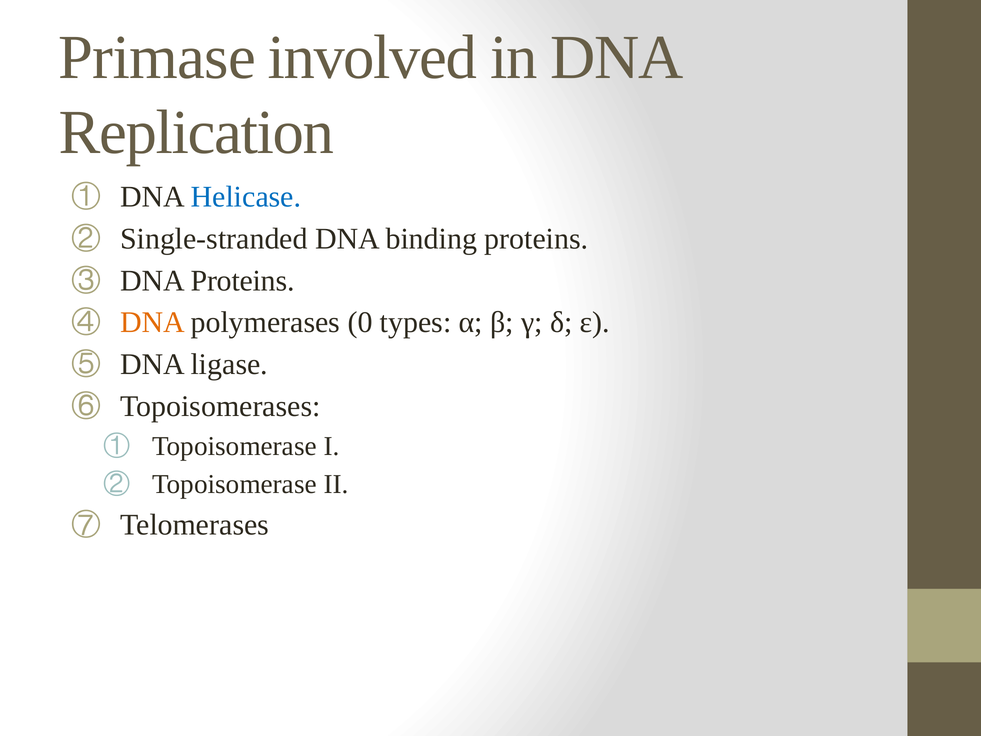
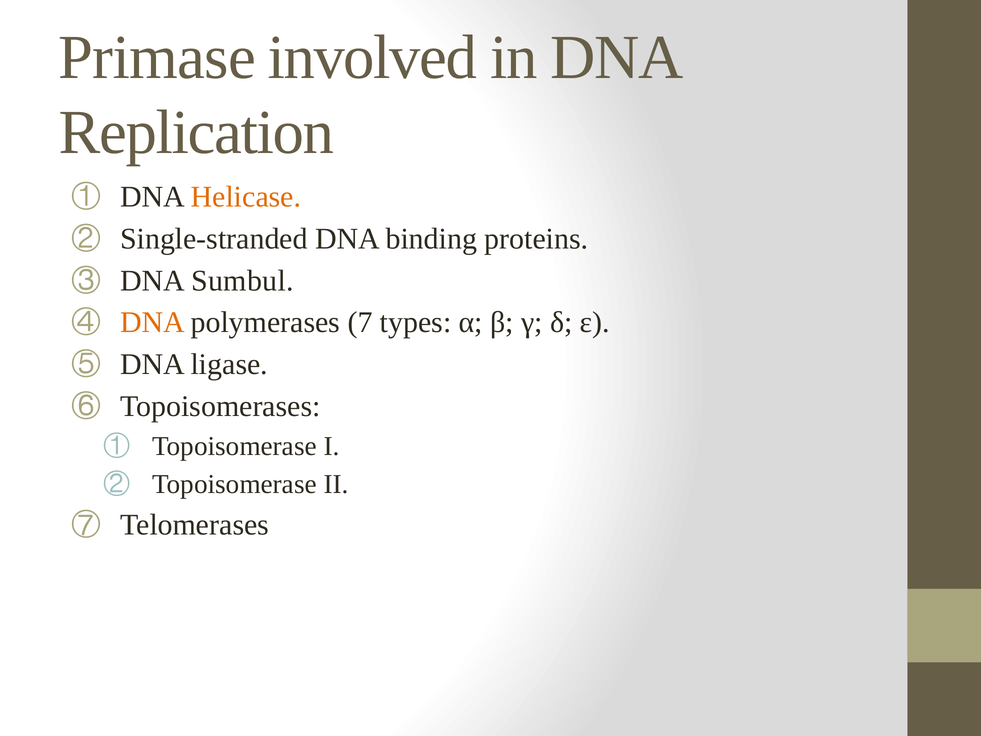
Helicase colour: blue -> orange
DNA Proteins: Proteins -> Sumbul
0: 0 -> 7
